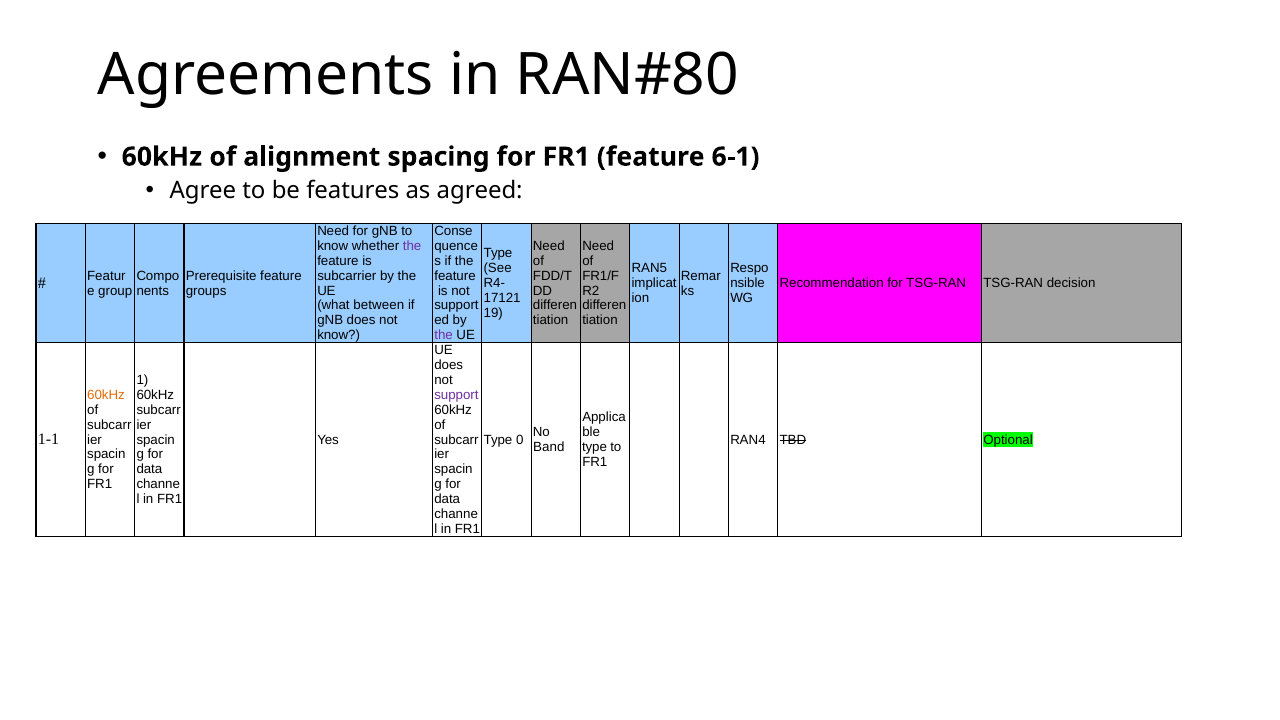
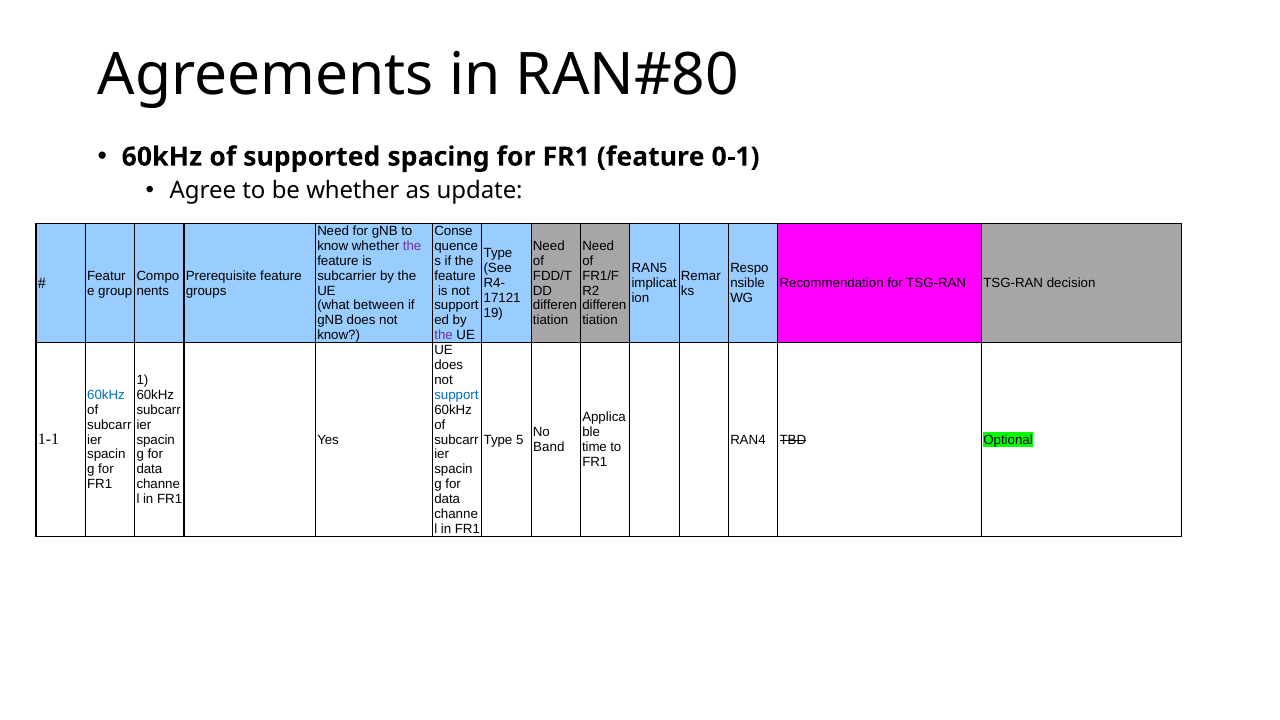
alignment: alignment -> supported
6-1: 6-1 -> 0-1
be features: features -> whether
agreed: agreed -> update
60kHz at (106, 395) colour: orange -> blue
support at (456, 395) colour: purple -> blue
0: 0 -> 5
type at (595, 447): type -> time
